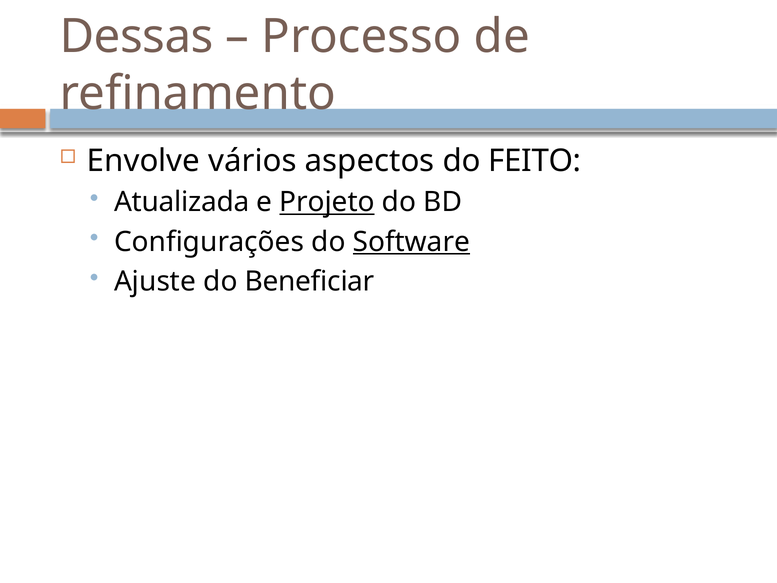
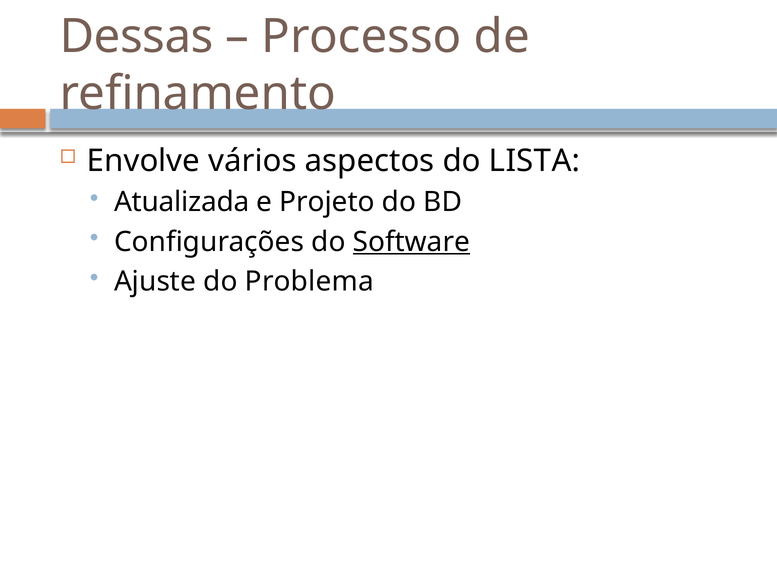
FEITO: FEITO -> LISTA
Projeto underline: present -> none
Beneficiar: Beneficiar -> Problema
